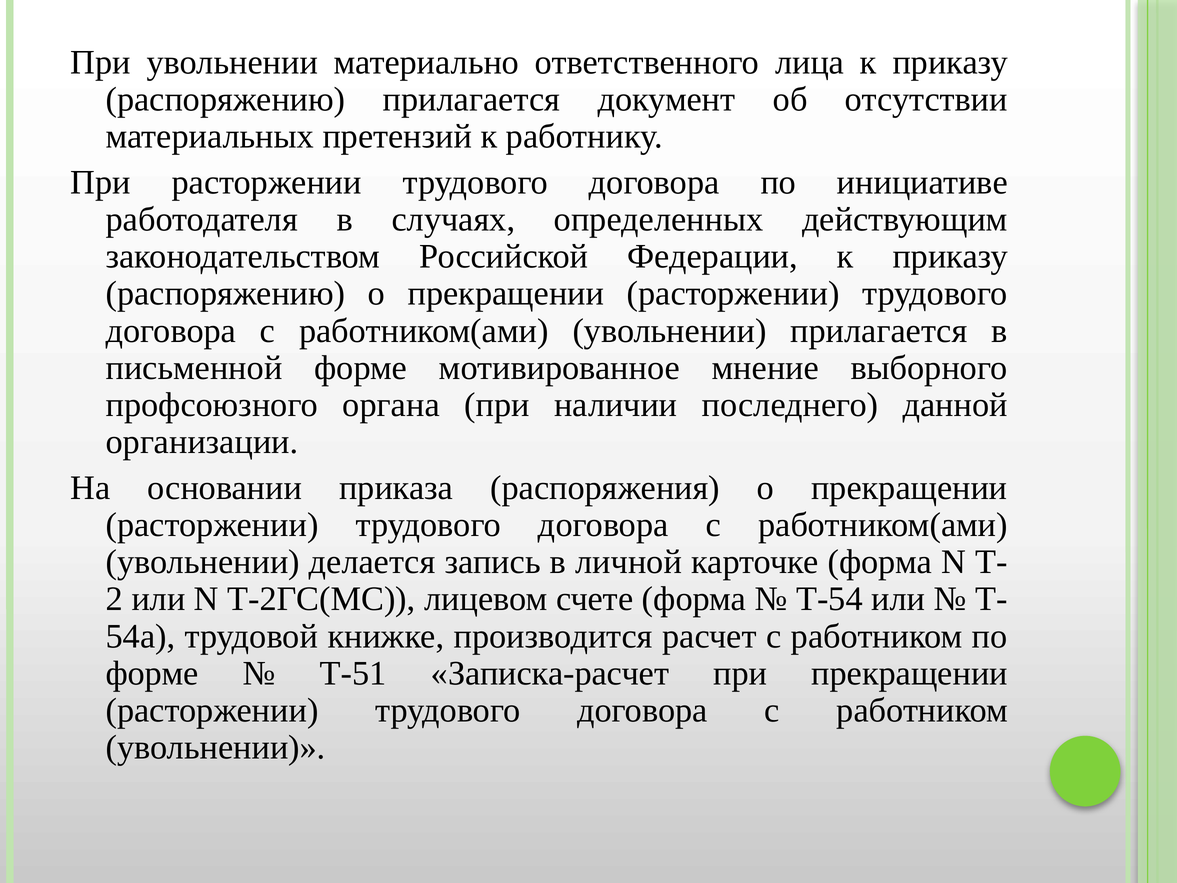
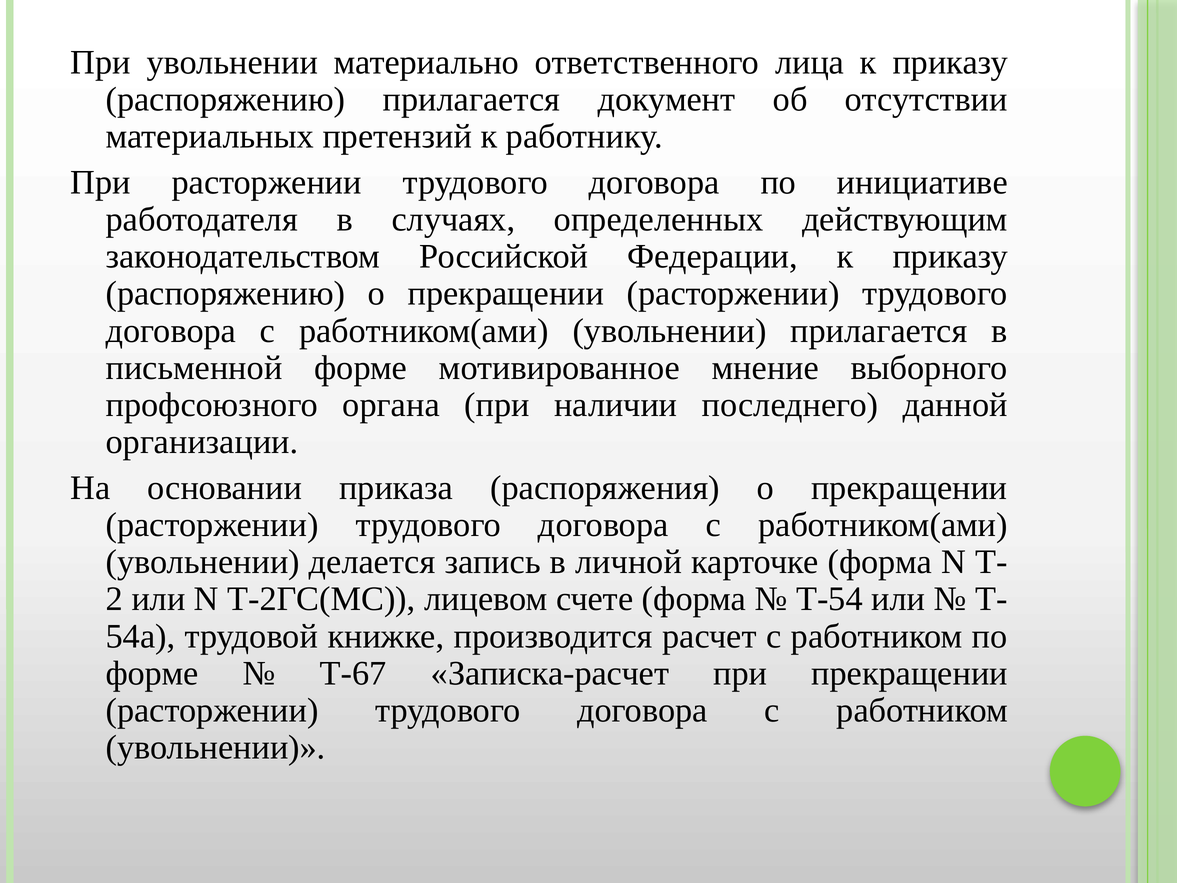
Т-51: Т-51 -> Т-67
